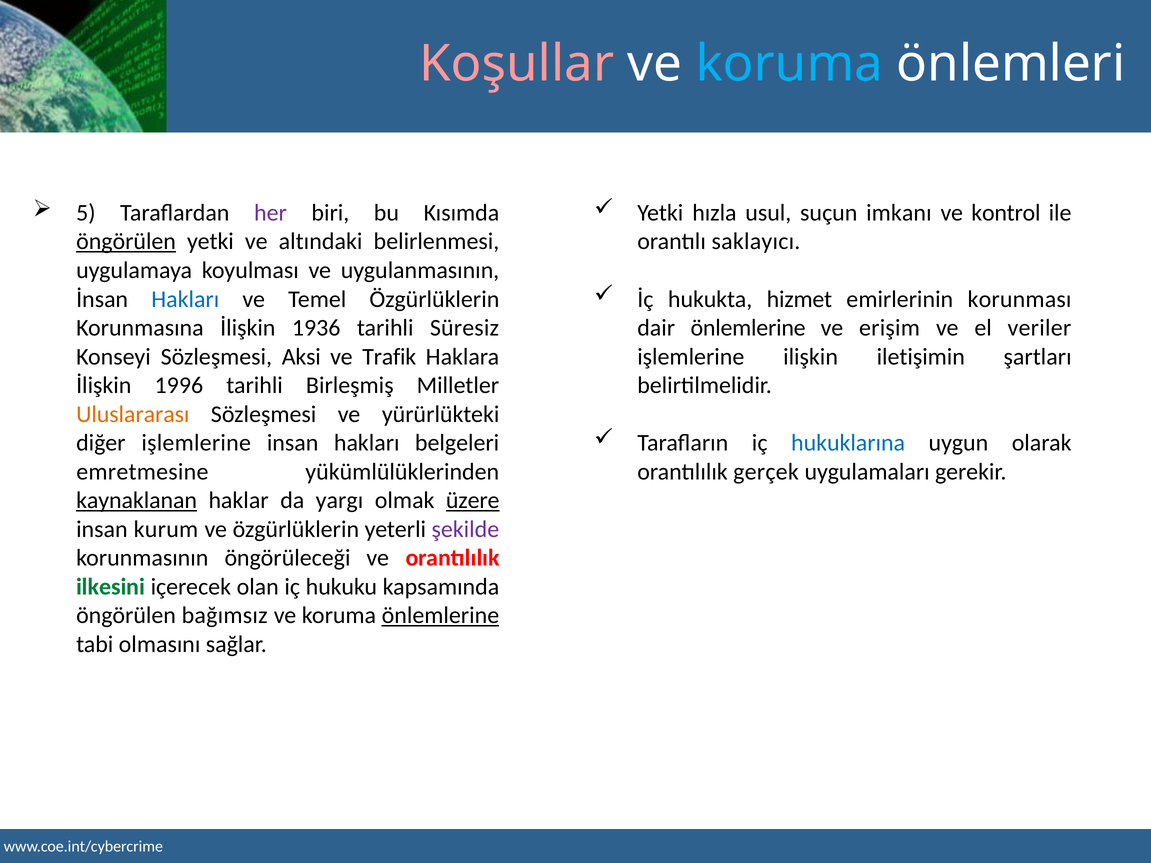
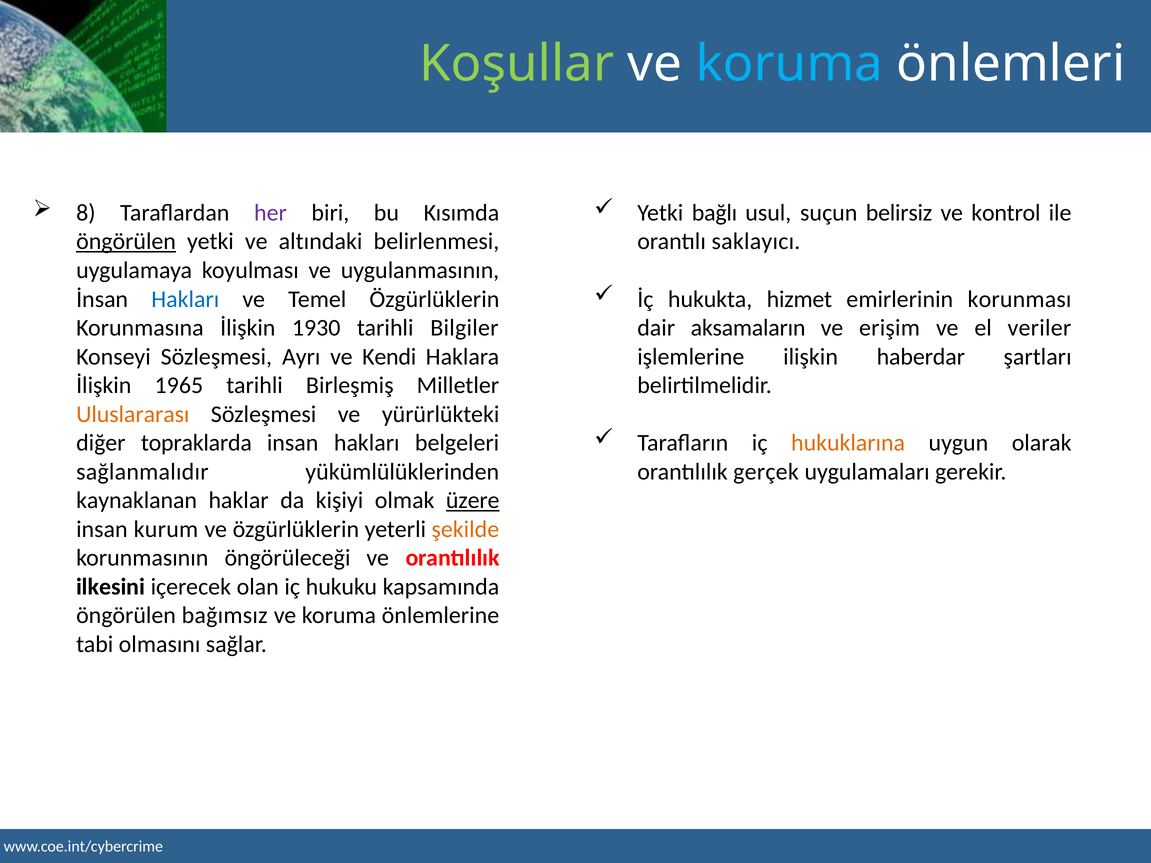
Koşullar colour: pink -> light green
5: 5 -> 8
hızla: hızla -> bağlı
imkanı: imkanı -> belirsiz
1936: 1936 -> 1930
Süresiz: Süresiz -> Bilgiler
dair önlemlerine: önlemlerine -> aksamaların
Aksi: Aksi -> Ayrı
Trafik: Trafik -> Kendi
iletişimin: iletişimin -> haberdar
1996: 1996 -> 1965
hukuklarına colour: blue -> orange
diğer işlemlerine: işlemlerine -> topraklarda
emretmesine: emretmesine -> sağlanmalıdır
kaynaklanan underline: present -> none
yargı: yargı -> kişiyi
şekilde colour: purple -> orange
ilkesini colour: green -> black
önlemlerine at (440, 616) underline: present -> none
